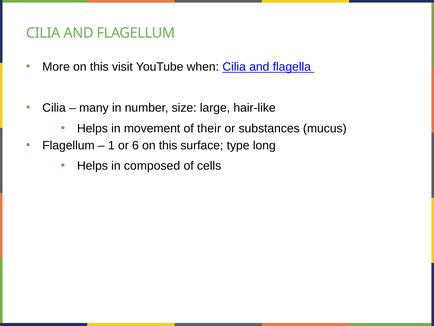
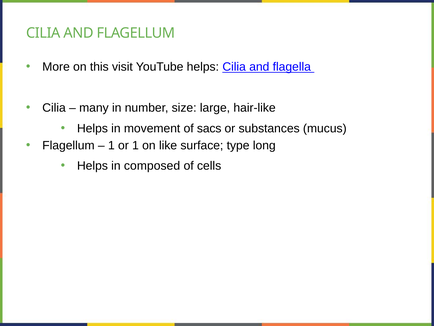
YouTube when: when -> helps
their: their -> sacs
or 6: 6 -> 1
this at (168, 145): this -> like
